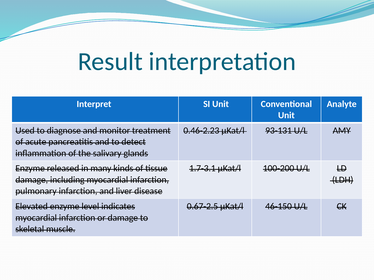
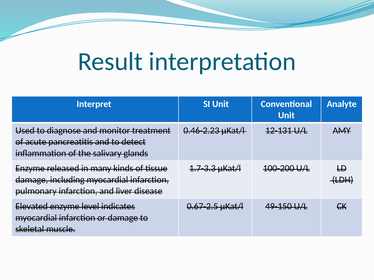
93-131: 93-131 -> 12-131
1.7-3.1: 1.7-3.1 -> 1.7-3.3
46-150: 46-150 -> 49-150
